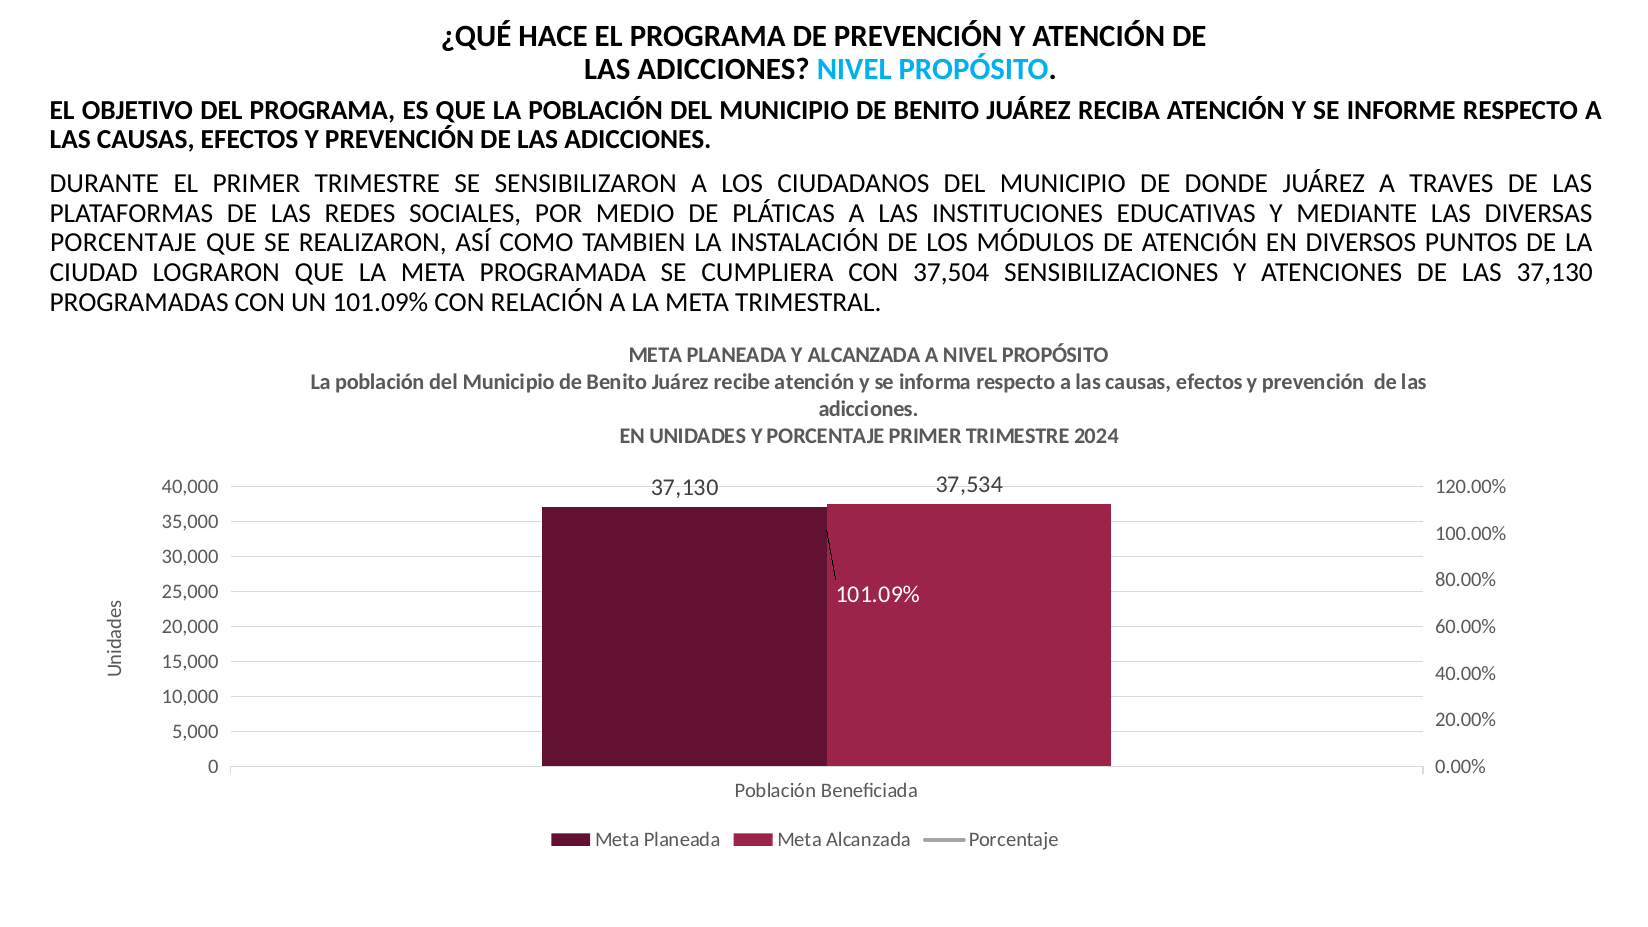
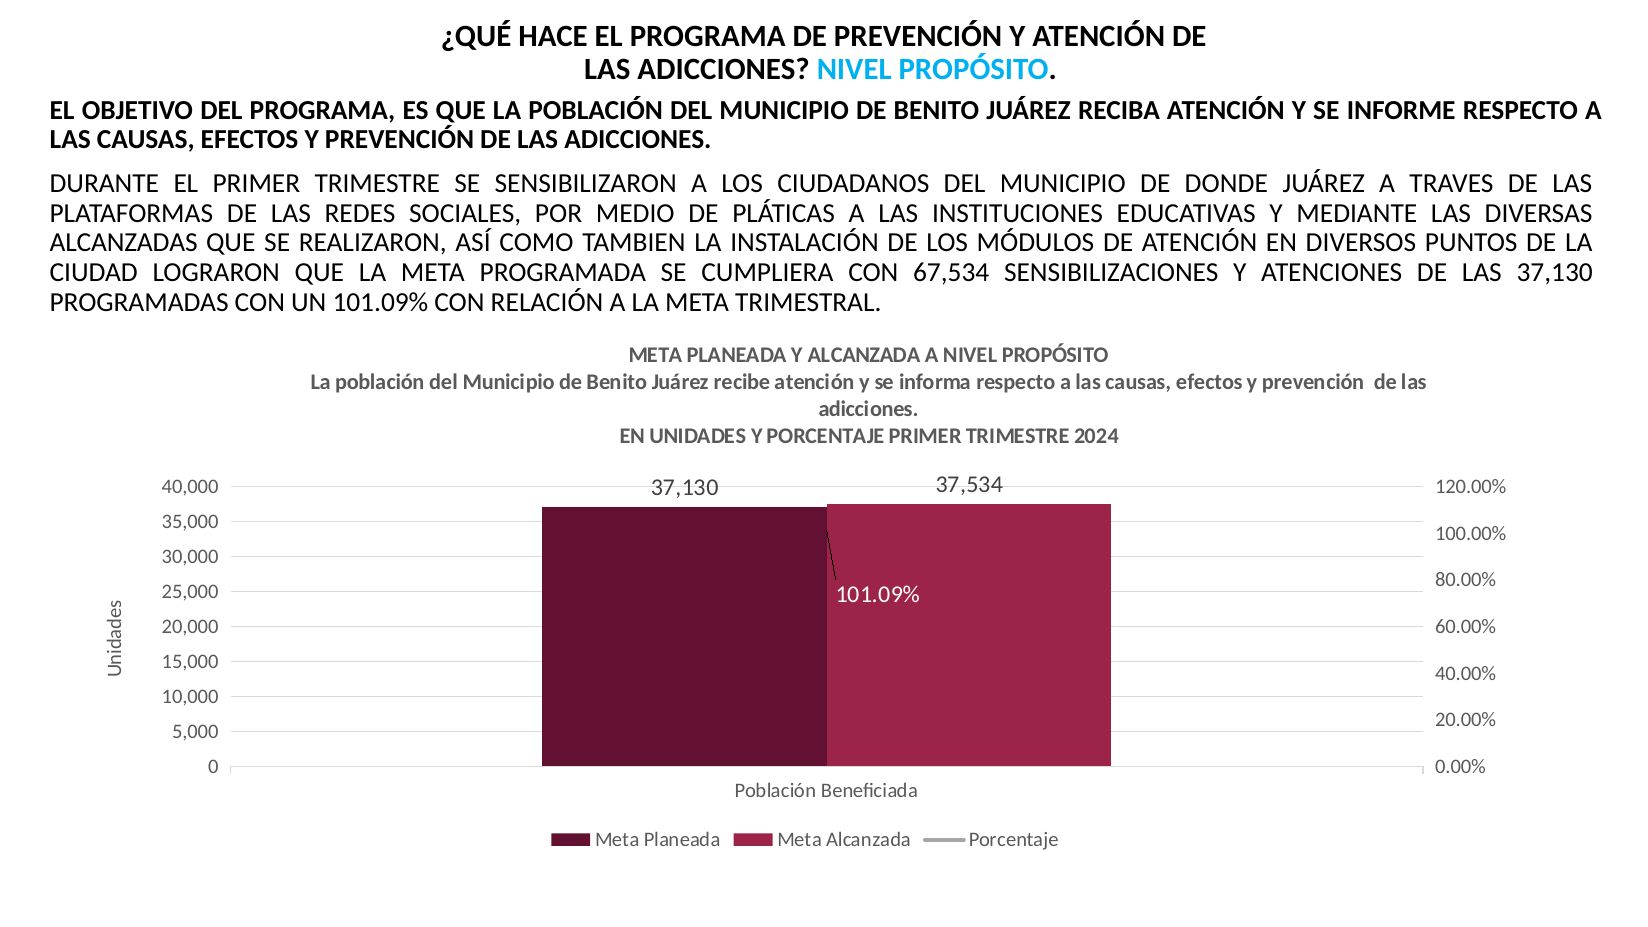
PORCENTAJE at (123, 243): PORCENTAJE -> ALCANZADAS
37,504: 37,504 -> 67,534
